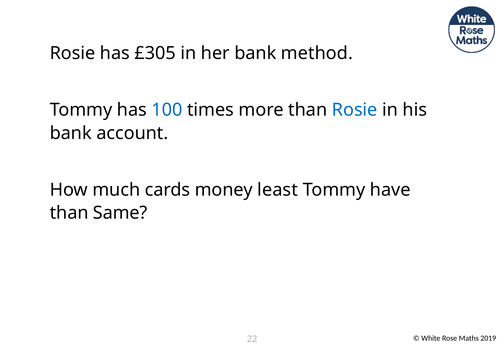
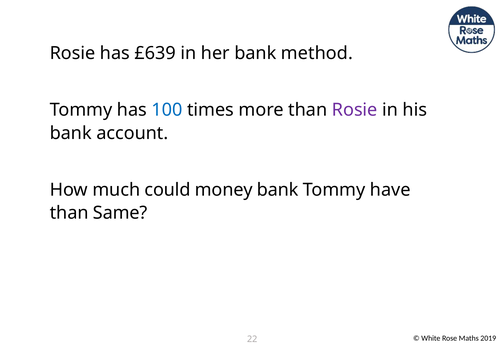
£305: £305 -> £639
Rosie at (355, 110) colour: blue -> purple
cards: cards -> could
money least: least -> bank
